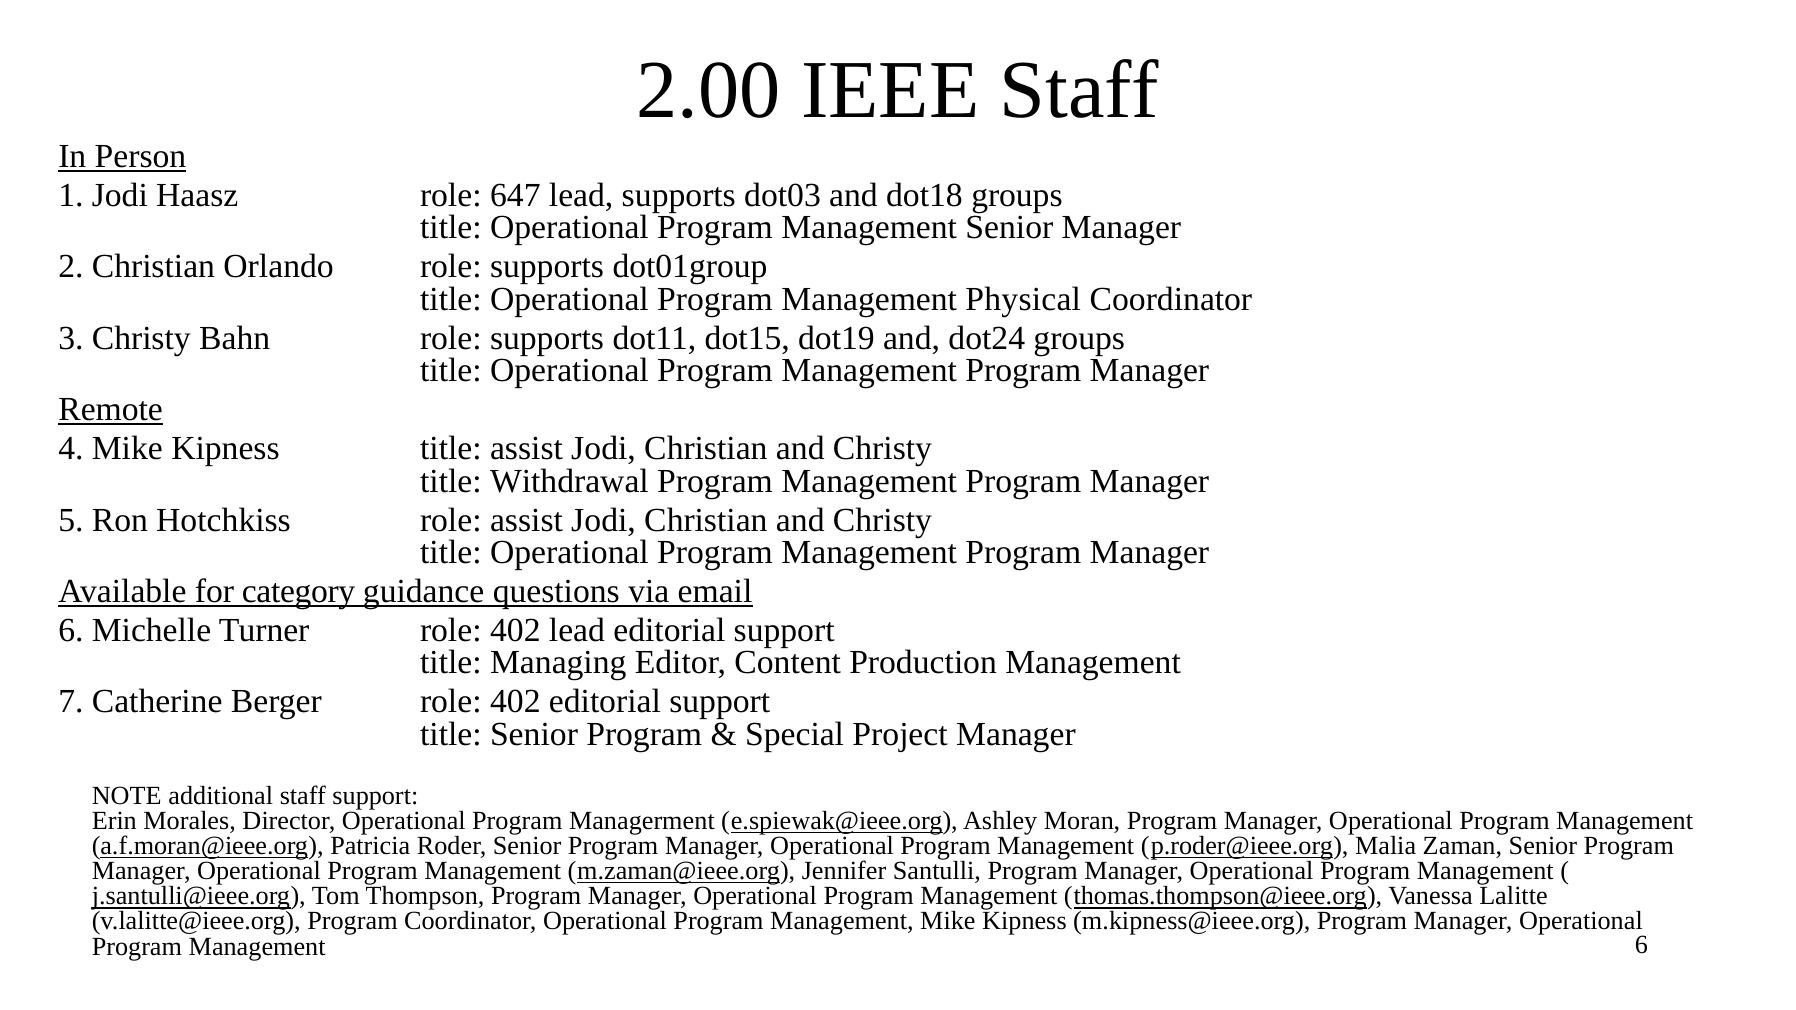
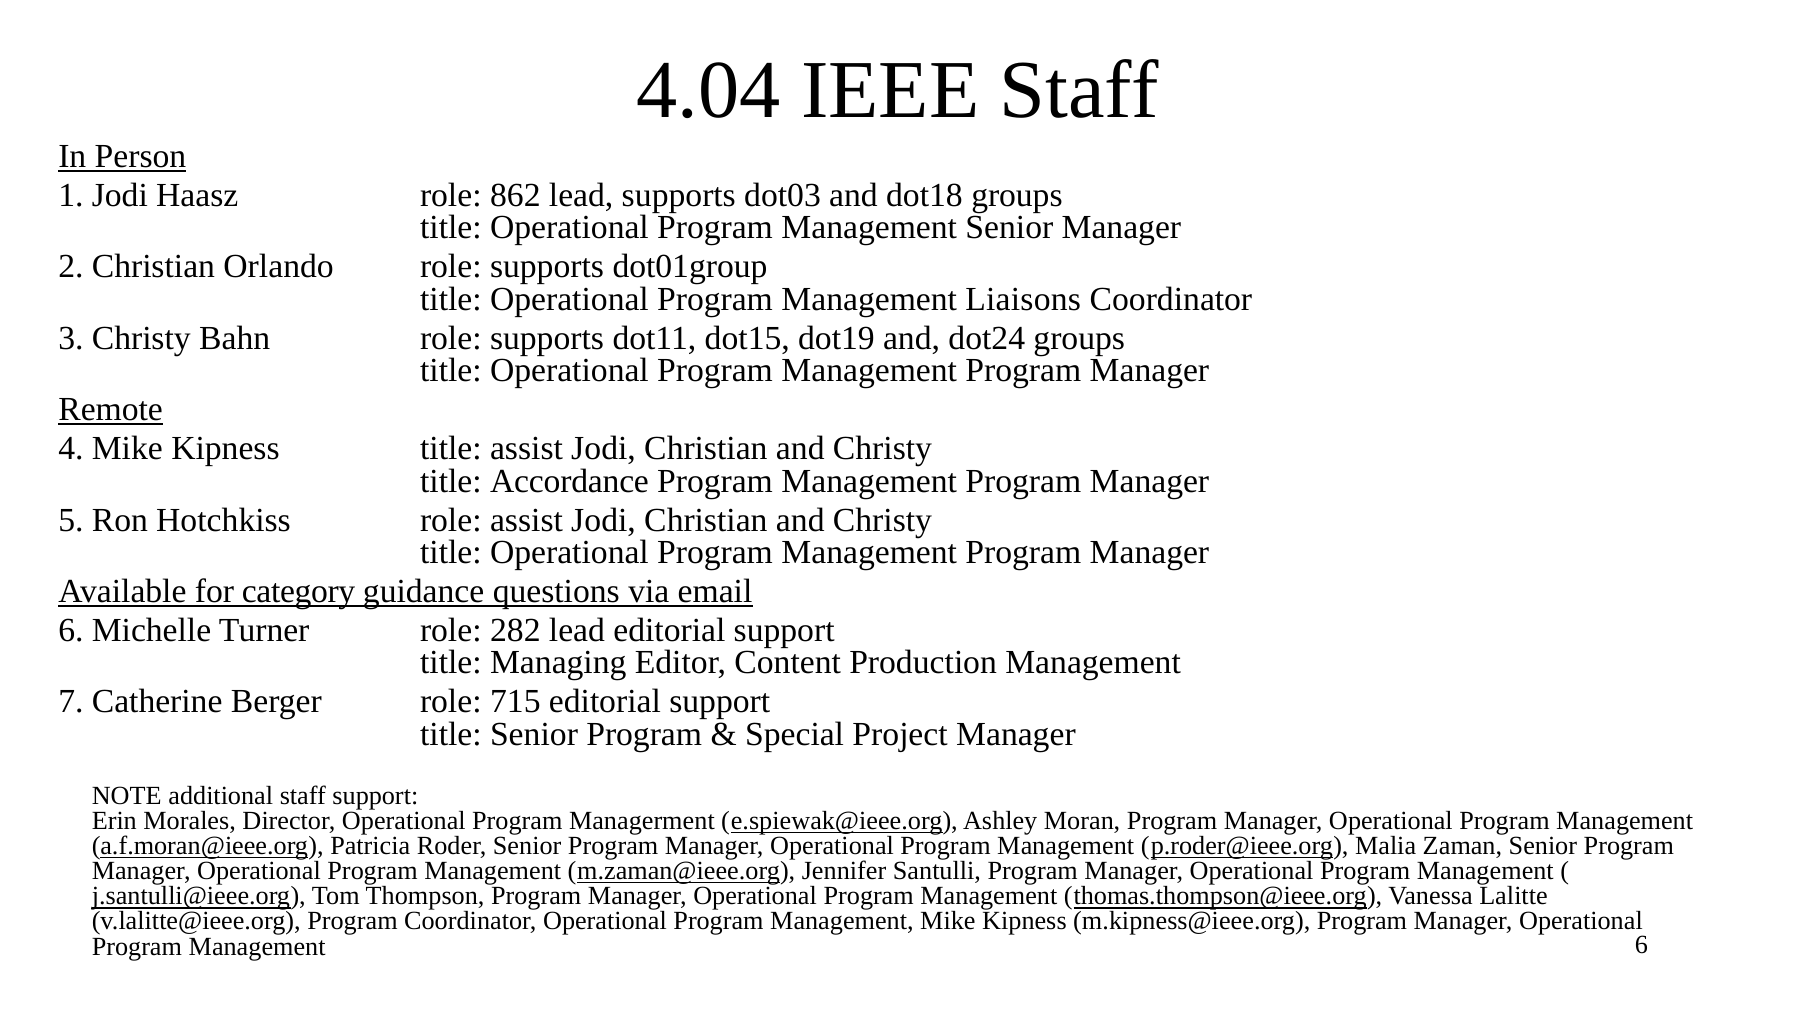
2.00: 2.00 -> 4.04
647: 647 -> 862
Physical: Physical -> Liaisons
Withdrawal: Withdrawal -> Accordance
Turner role 402: 402 -> 282
Berger role 402: 402 -> 715
